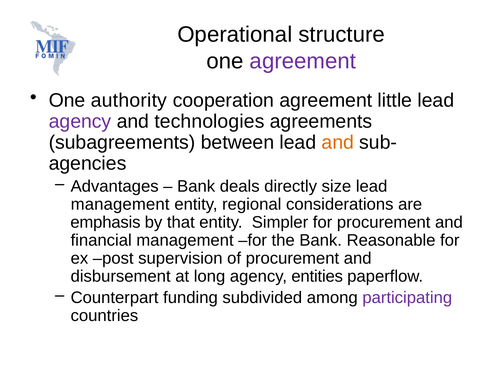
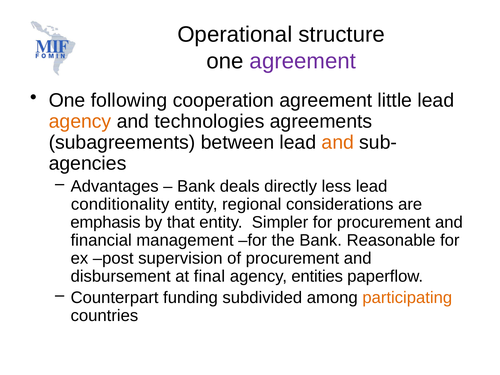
authority: authority -> following
agency at (80, 121) colour: purple -> orange
size: size -> less
management at (120, 204): management -> conditionality
long: long -> final
participating colour: purple -> orange
